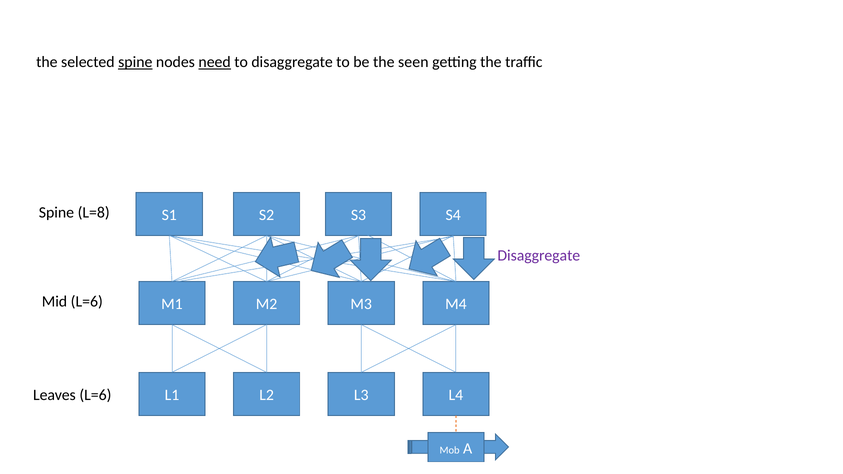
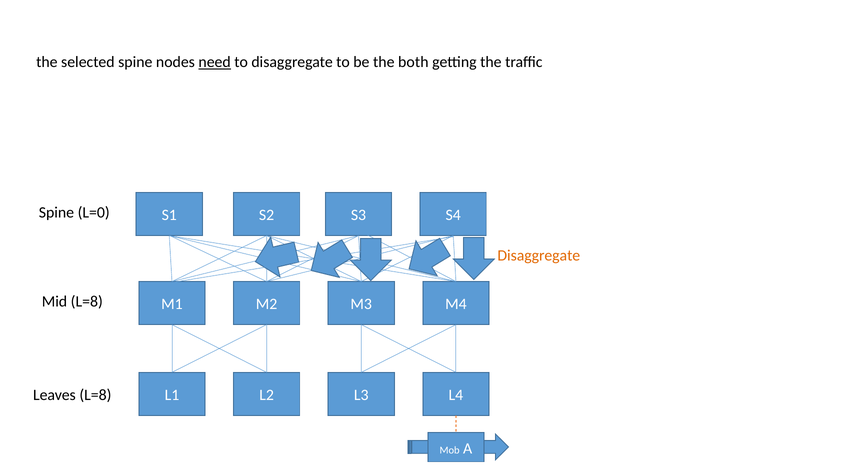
spine at (135, 62) underline: present -> none
seen: seen -> both
L=8: L=8 -> L=0
Disaggregate at (539, 256) colour: purple -> orange
Mid L=6: L=6 -> L=8
Leaves L=6: L=6 -> L=8
